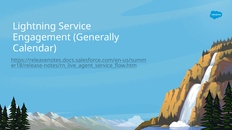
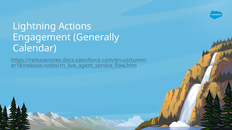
Service: Service -> Actions
